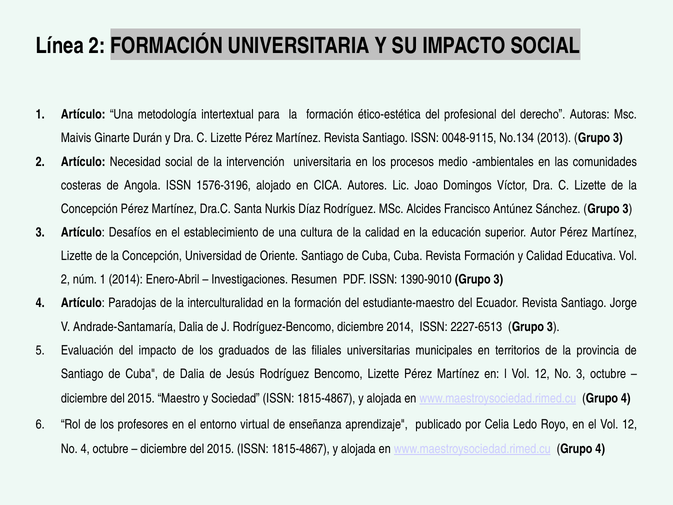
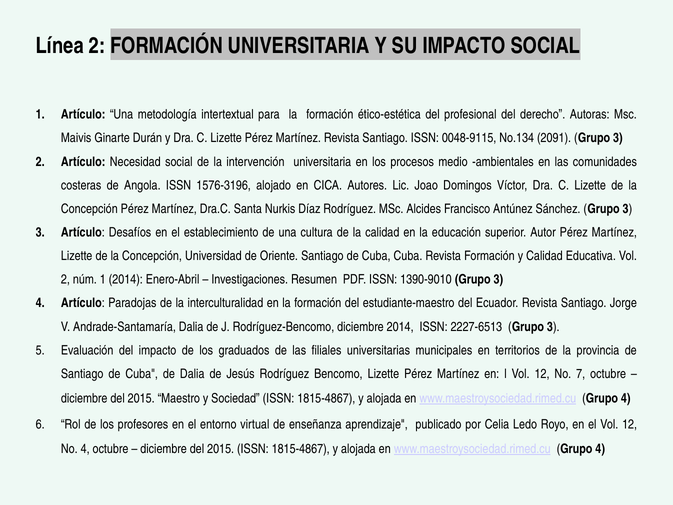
2013: 2013 -> 2091
No 3: 3 -> 7
